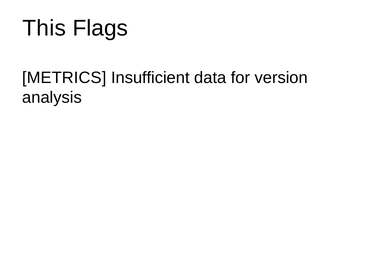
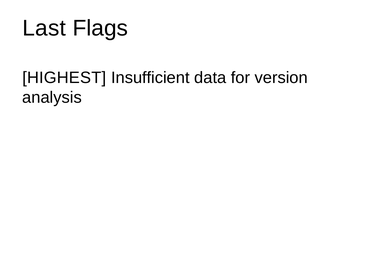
This: This -> Last
METRICS: METRICS -> HIGHEST
